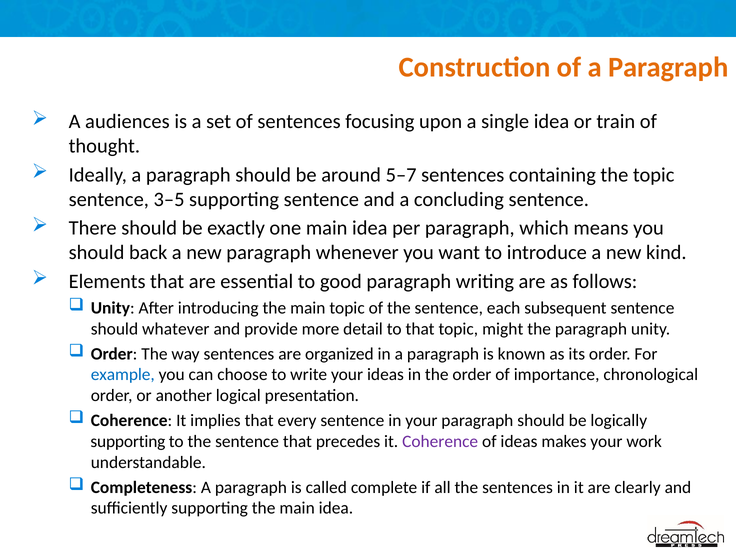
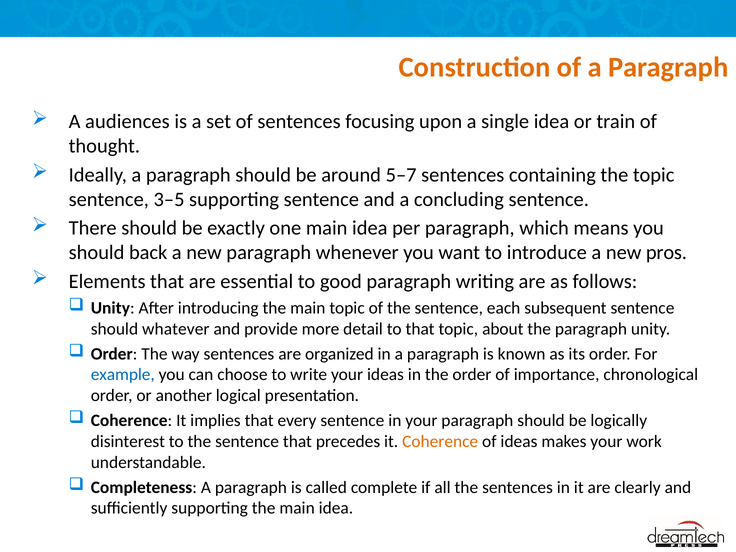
kind: kind -> pros
might: might -> about
supporting at (128, 441): supporting -> disinterest
Coherence at (440, 441) colour: purple -> orange
